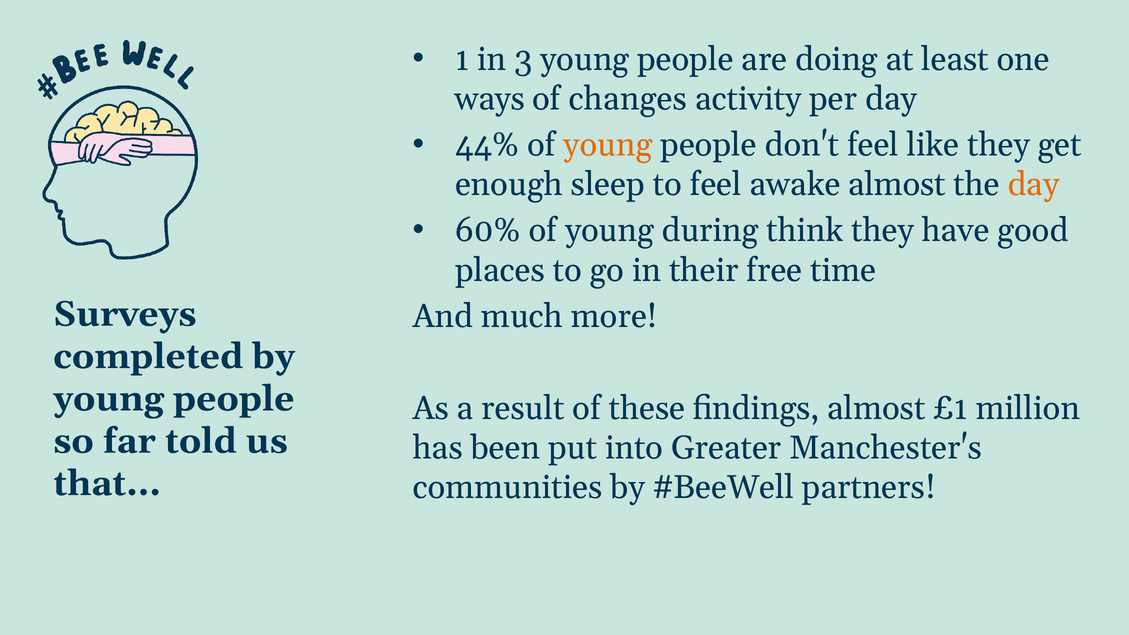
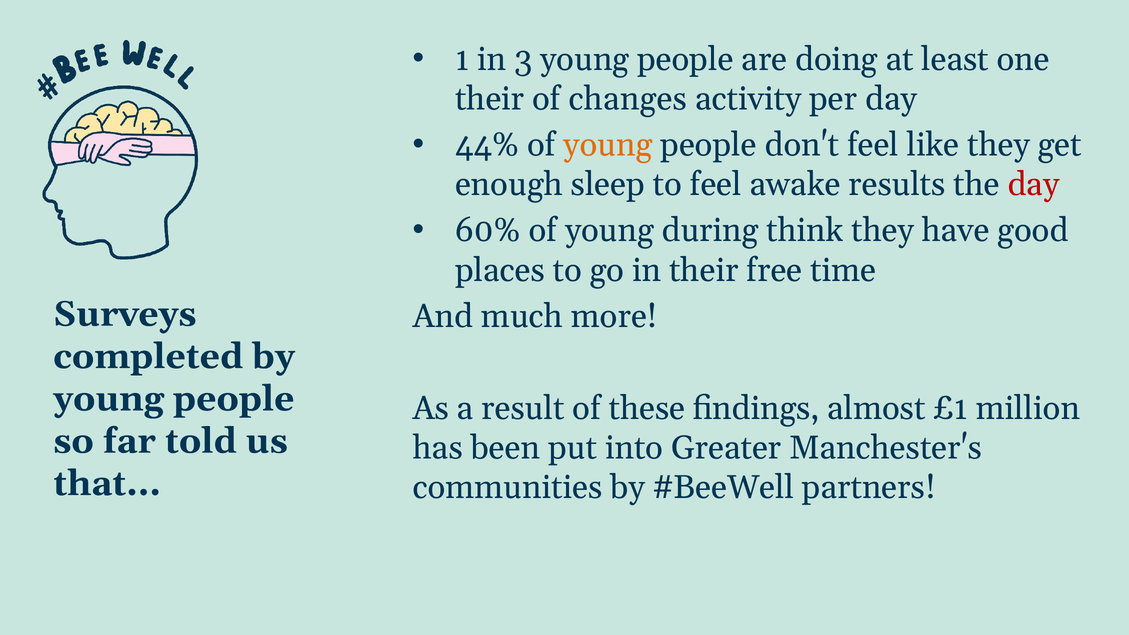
ways at (490, 99): ways -> their
awake almost: almost -> results
day at (1033, 184) colour: orange -> red
